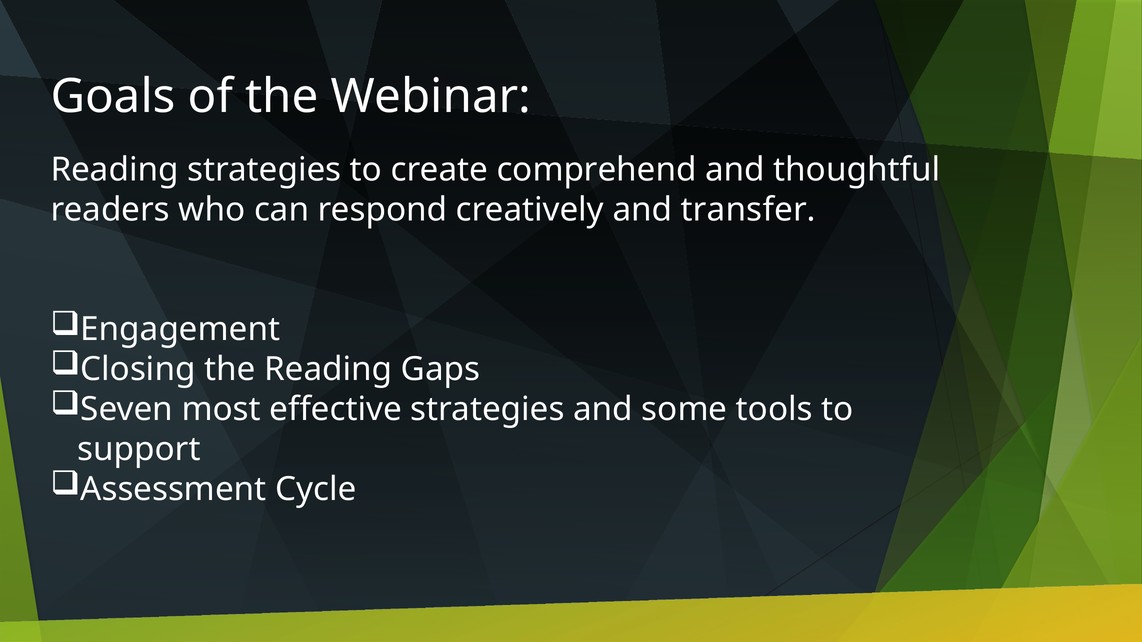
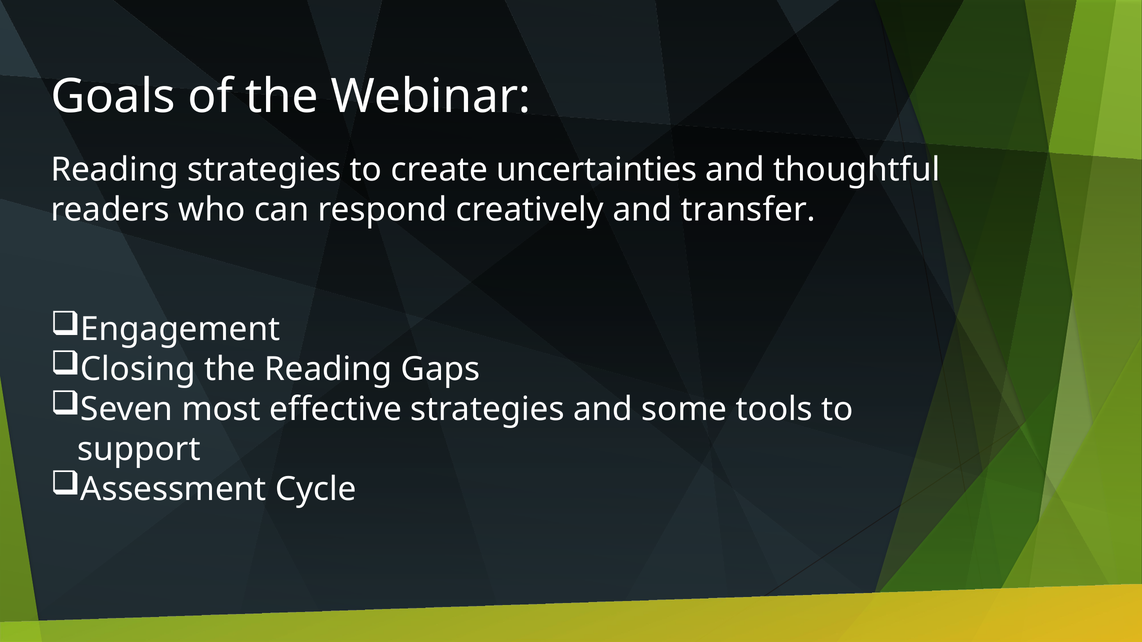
comprehend: comprehend -> uncertainties
